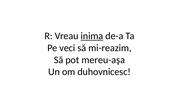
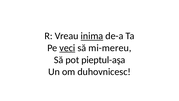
veci underline: none -> present
mi-reazim: mi-reazim -> mi-mereu
mereu-aşa: mereu-aşa -> pieptul-aşa
